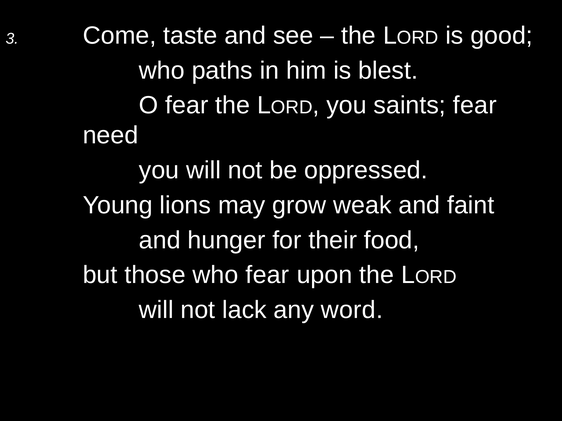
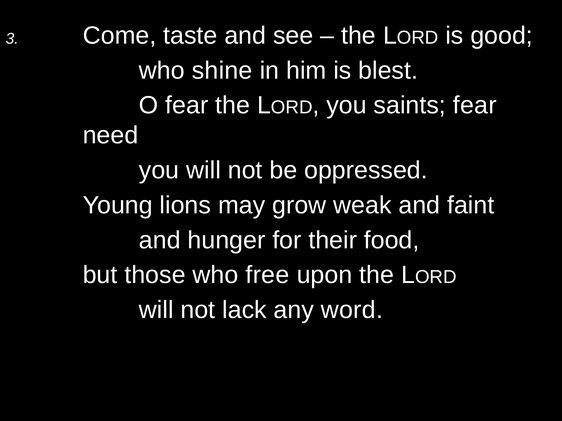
paths: paths -> shine
who fear: fear -> free
